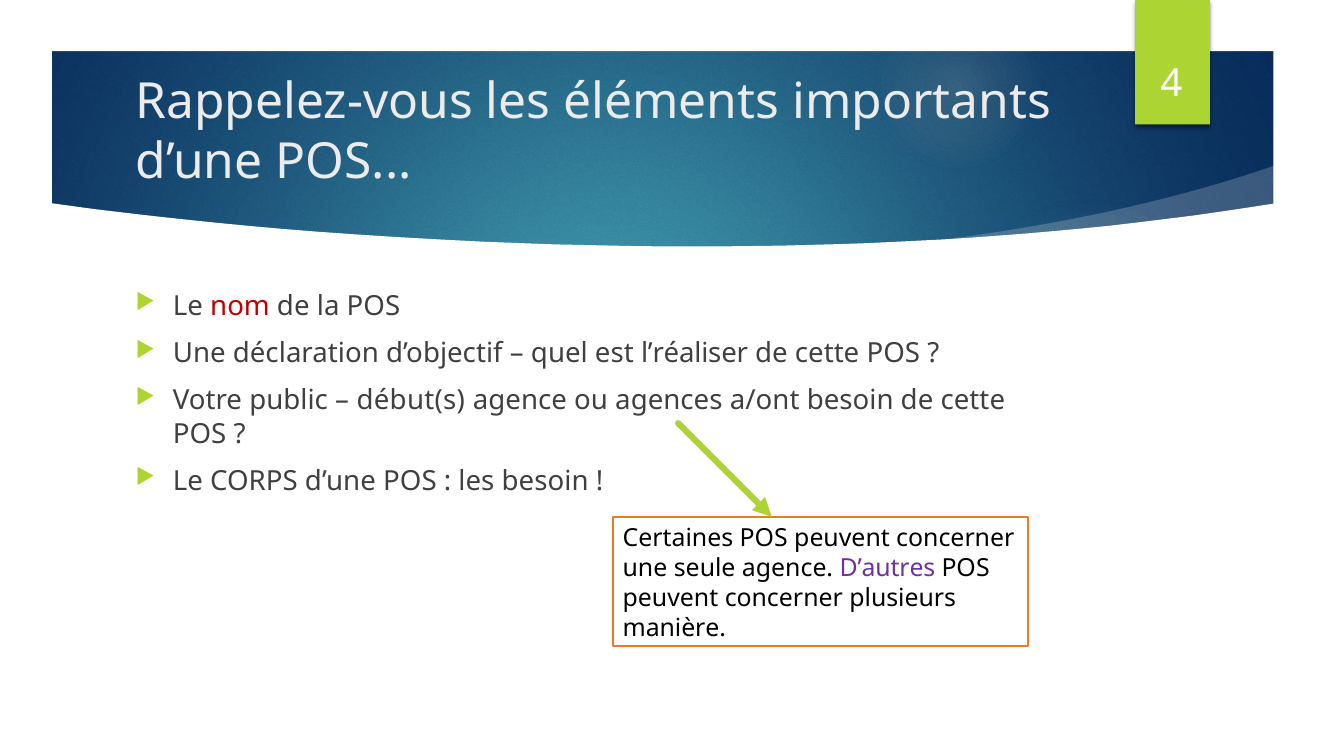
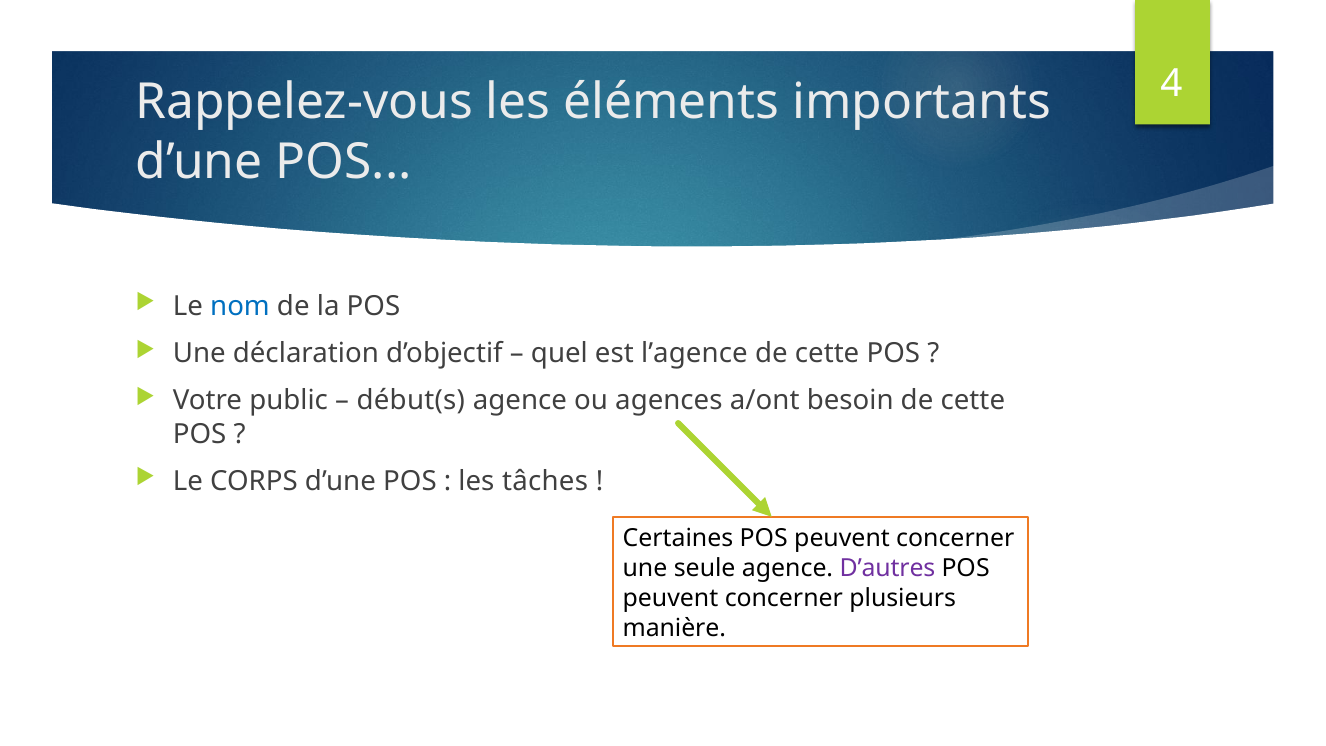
nom colour: red -> blue
l’réaliser: l’réaliser -> l’agence
les besoin: besoin -> tâches
